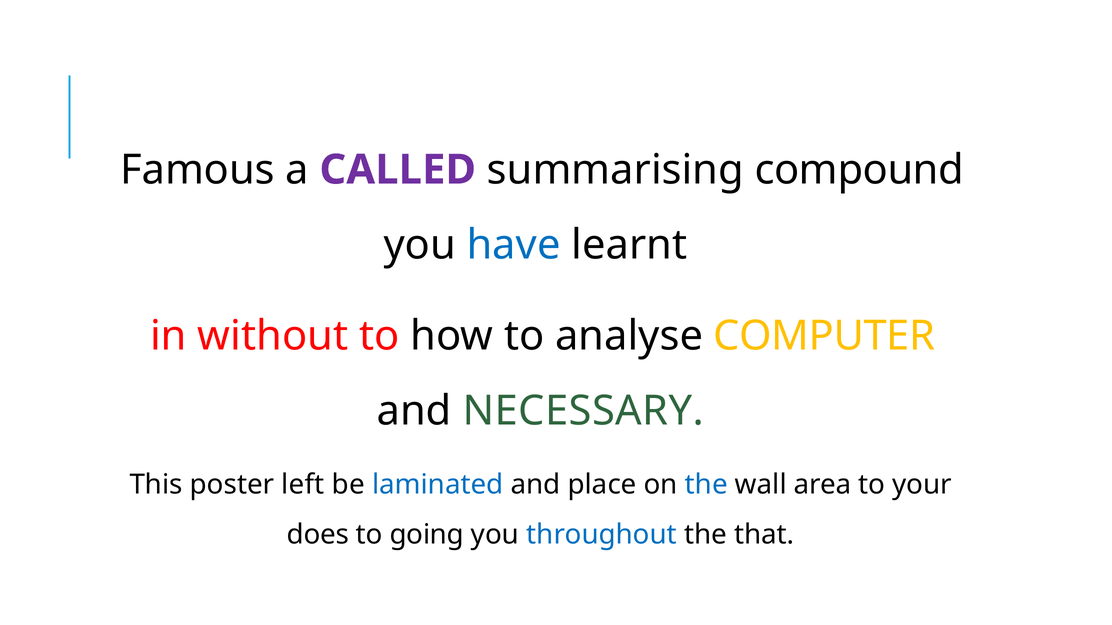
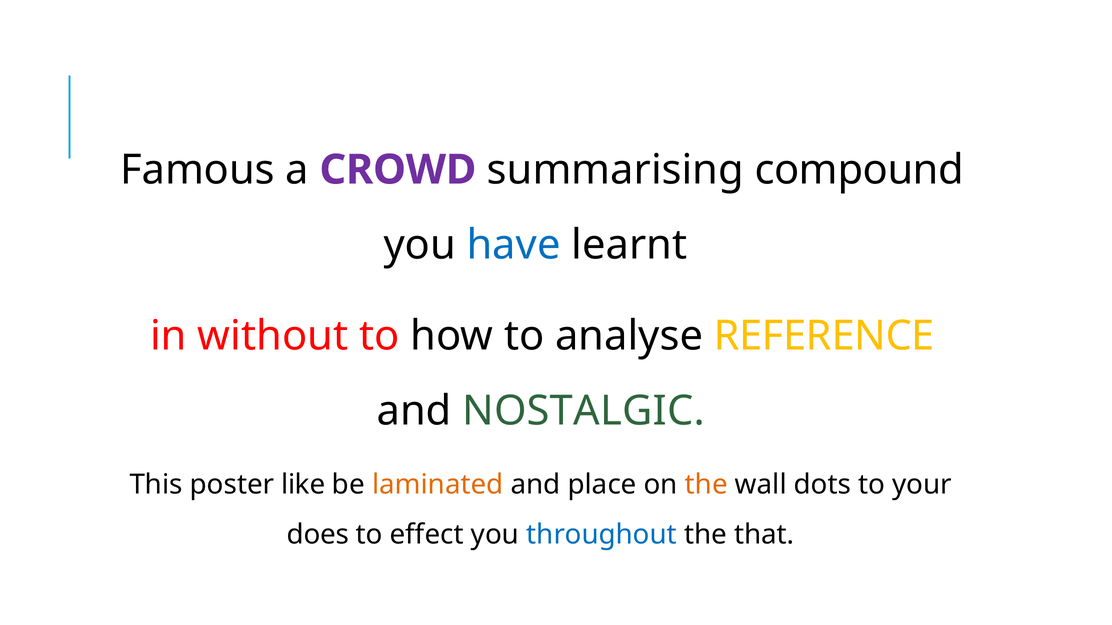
CALLED: CALLED -> CROWD
COMPUTER: COMPUTER -> REFERENCE
NECESSARY: NECESSARY -> NOSTALGIC
left: left -> like
laminated colour: blue -> orange
the at (706, 485) colour: blue -> orange
area: area -> dots
going: going -> effect
